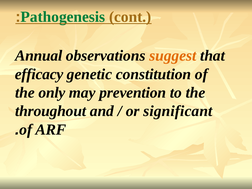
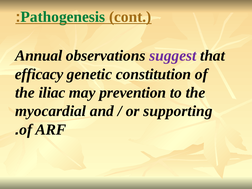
suggest colour: orange -> purple
only: only -> iliac
throughout: throughout -> myocardial
significant: significant -> supporting
